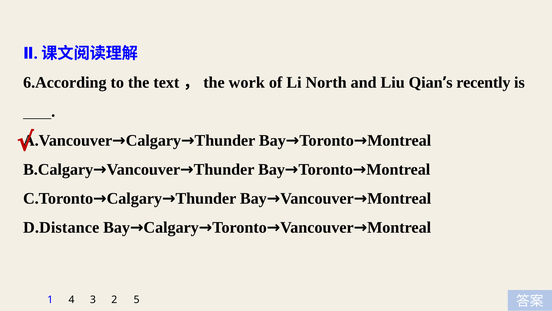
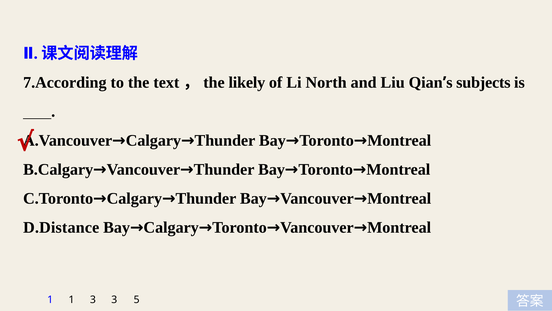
6.According: 6.According -> 7.According
work: work -> likely
recently: recently -> subjects
1 4: 4 -> 1
3 2: 2 -> 3
